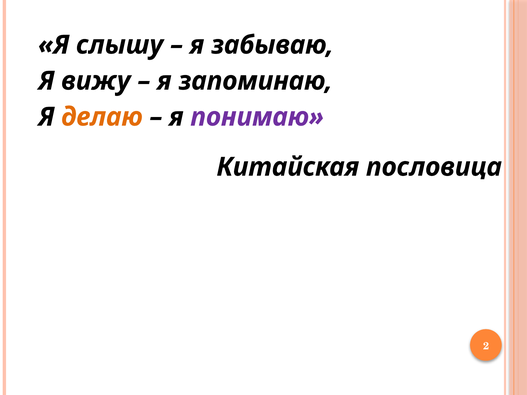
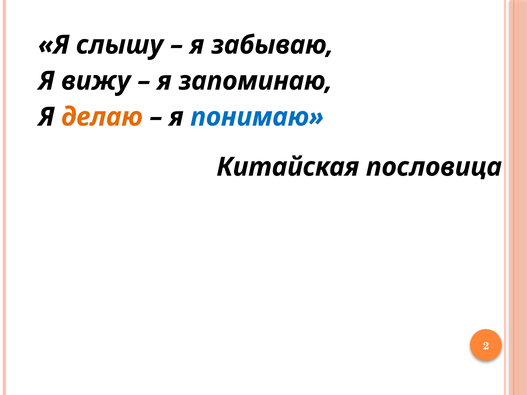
понимаю colour: purple -> blue
